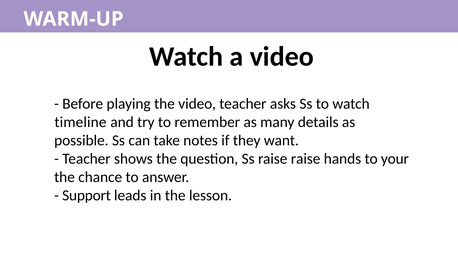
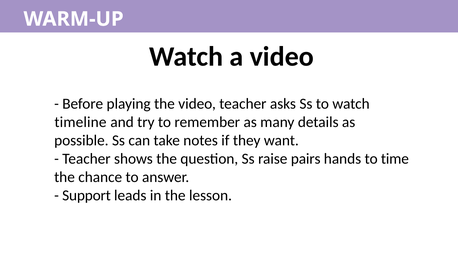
raise raise: raise -> pairs
your: your -> time
